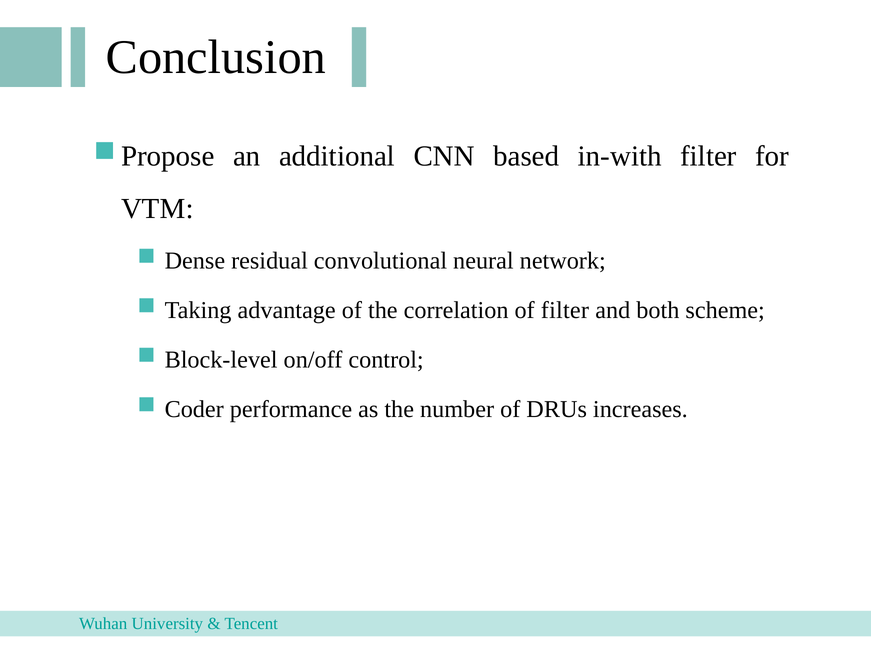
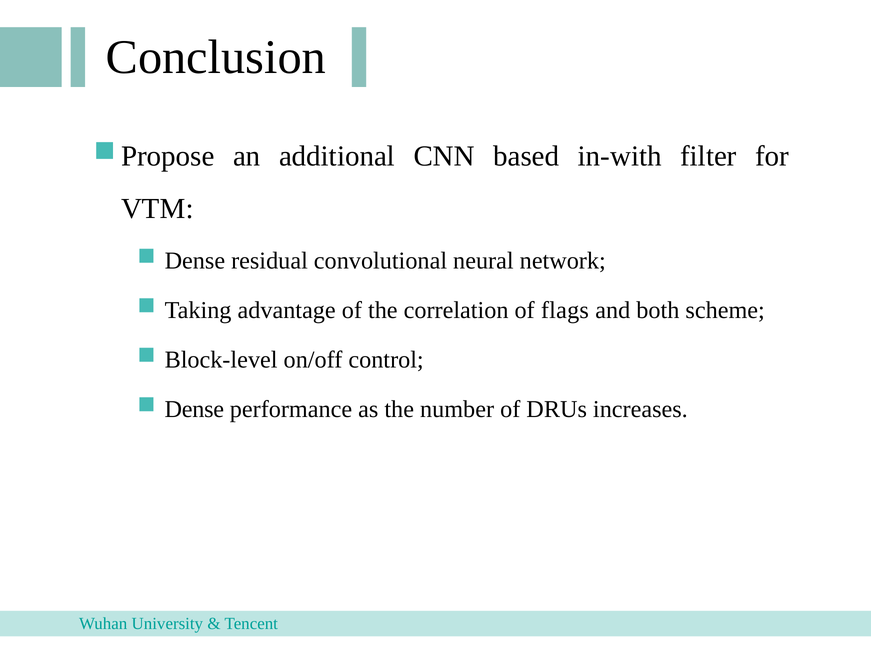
of filter: filter -> flags
Coder at (194, 409): Coder -> Dense
